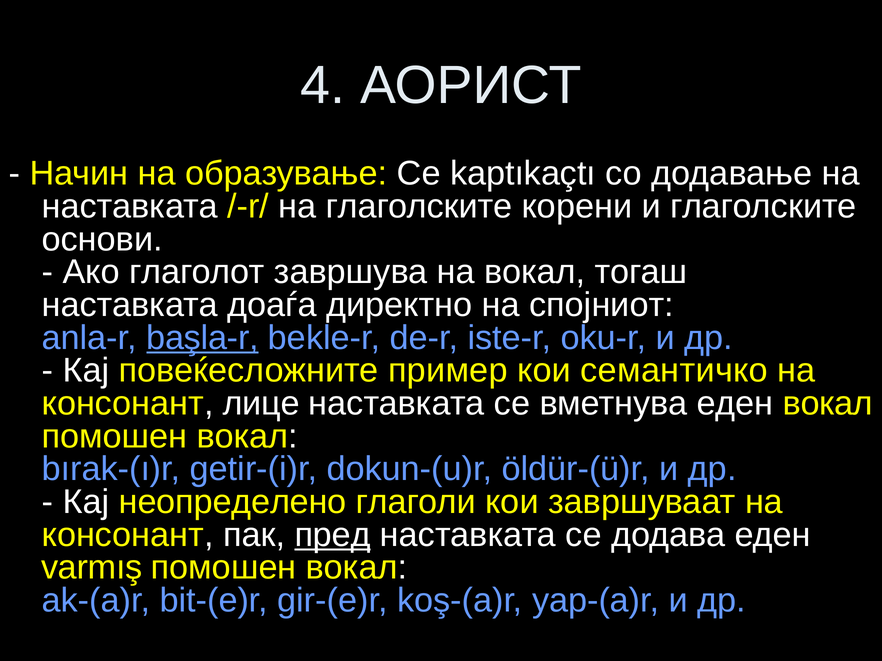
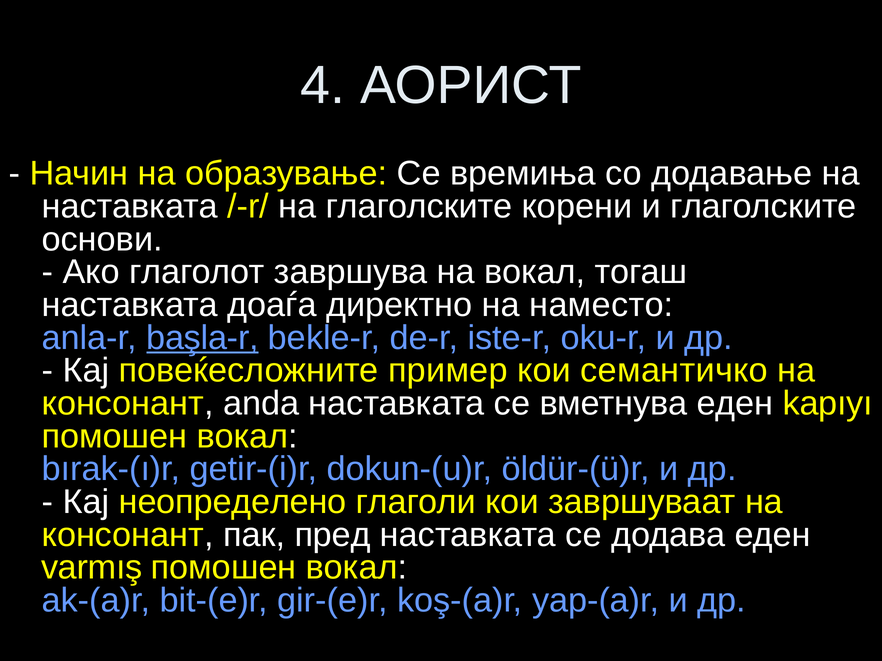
kaptıkaçtı: kaptıkaçtı -> времиња
спојниот: спојниот -> наместо
лице: лице -> anda
еден вокал: вокал -> kapıyı
пред underline: present -> none
